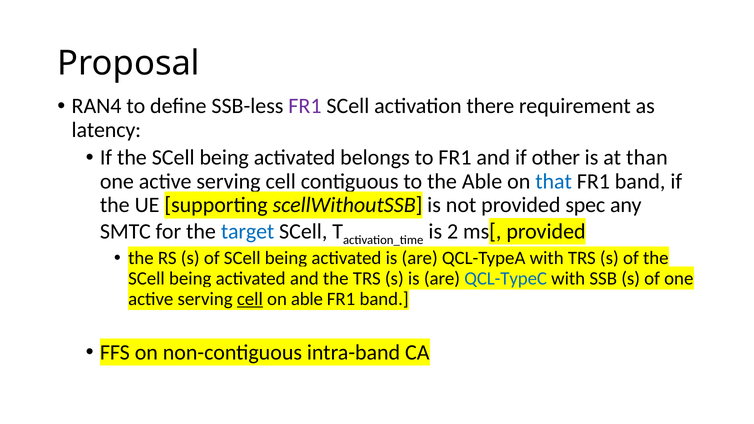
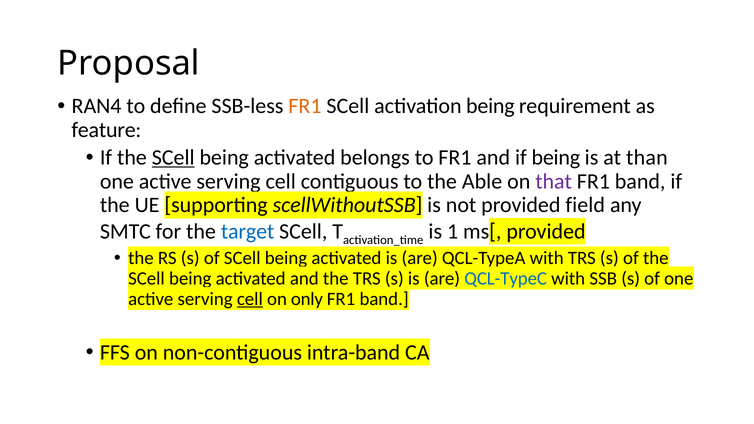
FR1 at (305, 106) colour: purple -> orange
activation there: there -> being
latency: latency -> feature
SCell at (173, 158) underline: none -> present
if other: other -> being
that colour: blue -> purple
spec: spec -> field
2: 2 -> 1
on able: able -> only
